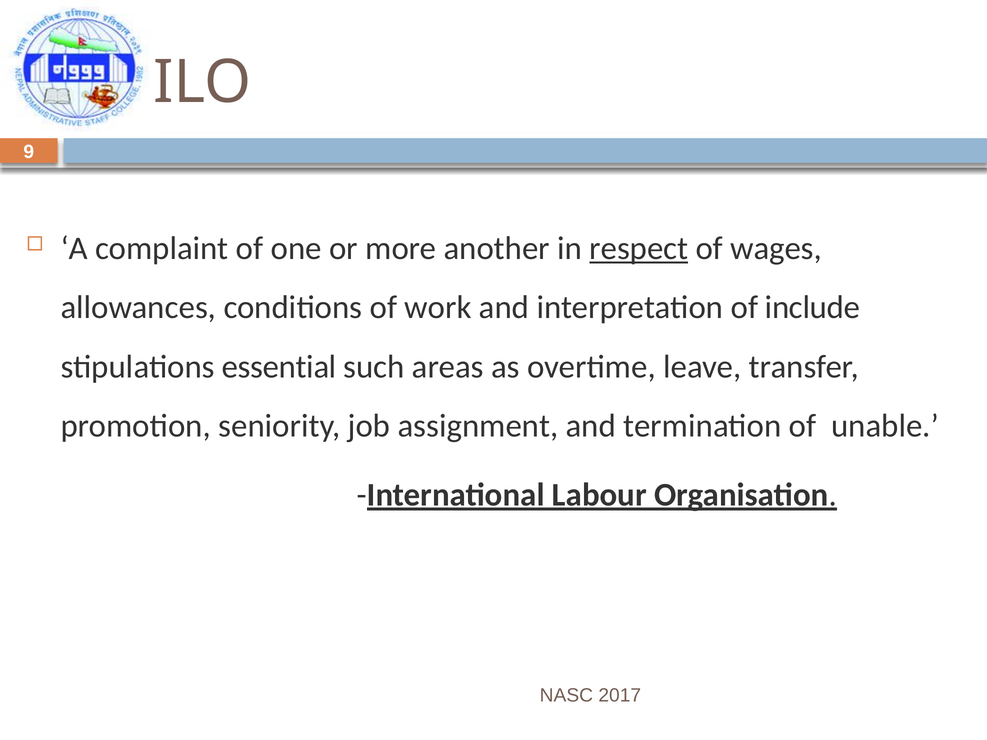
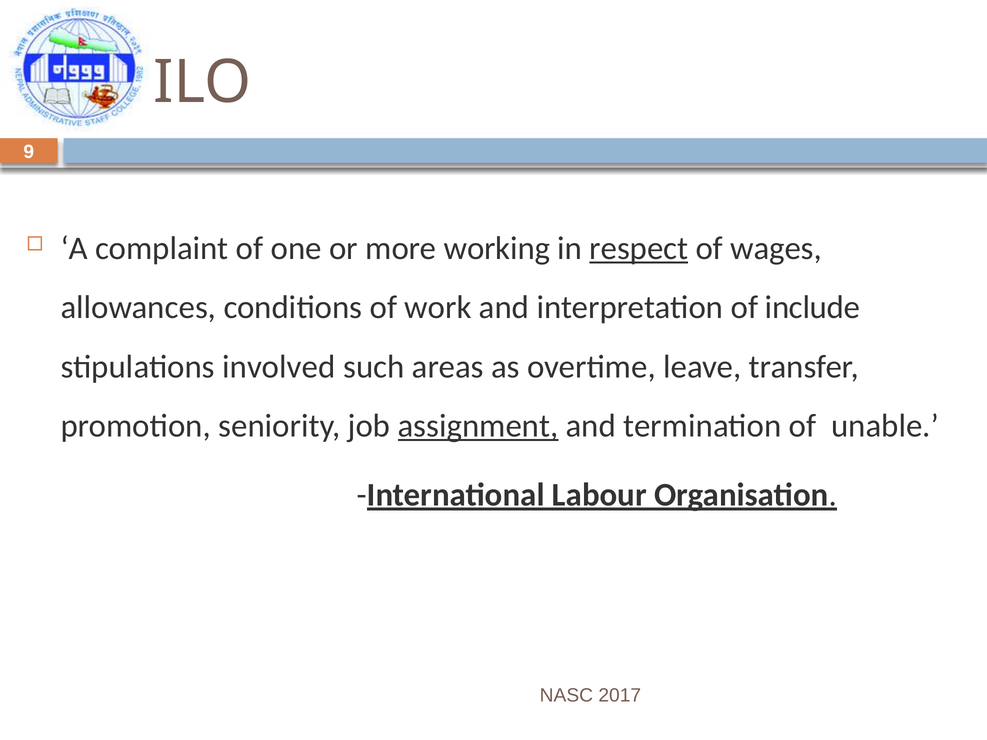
another: another -> working
essential: essential -> involved
assignment underline: none -> present
